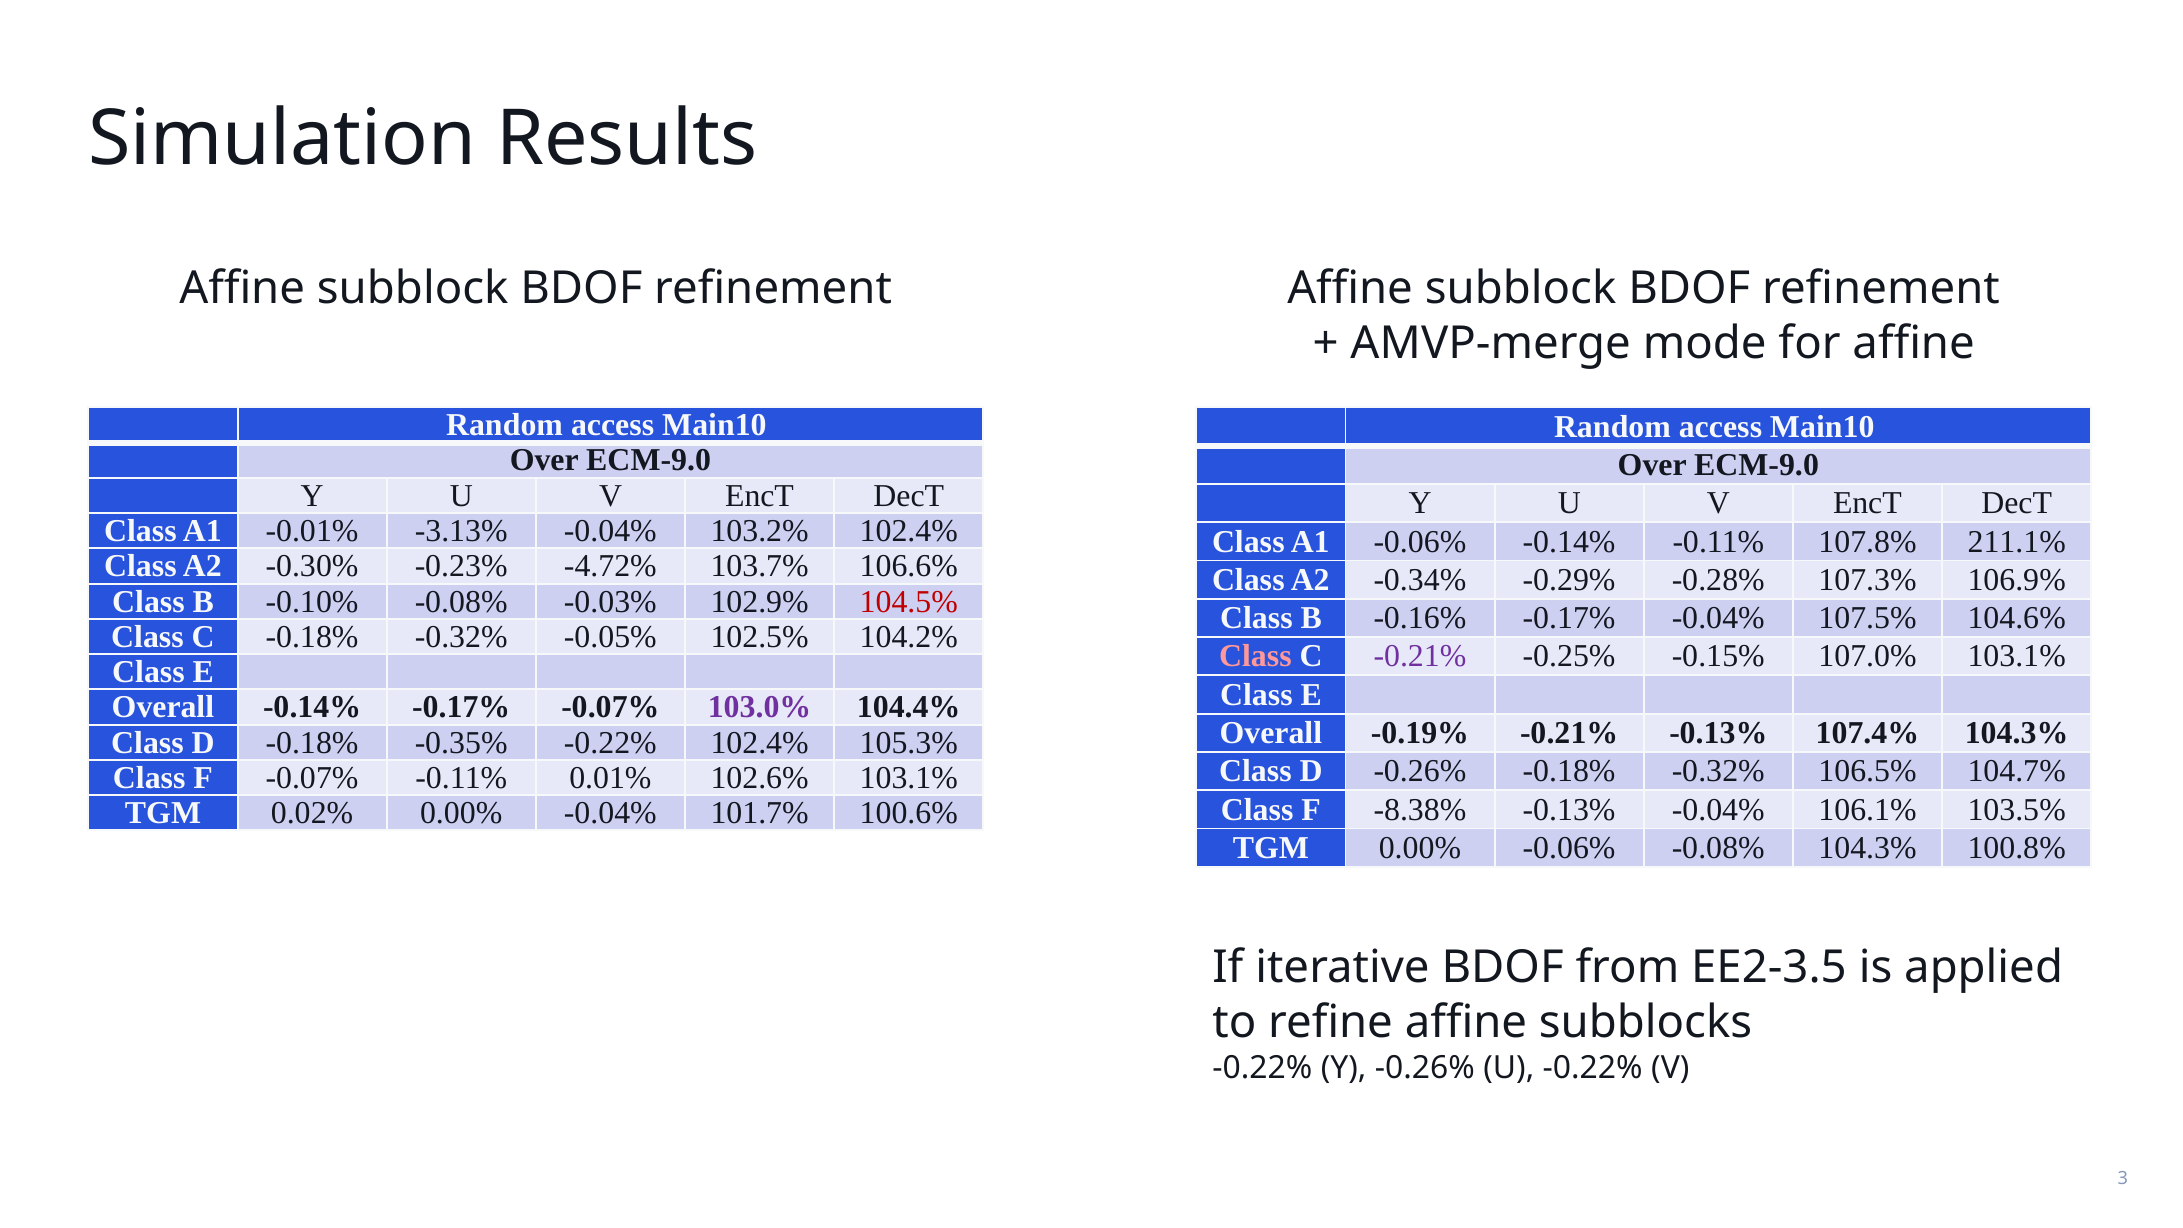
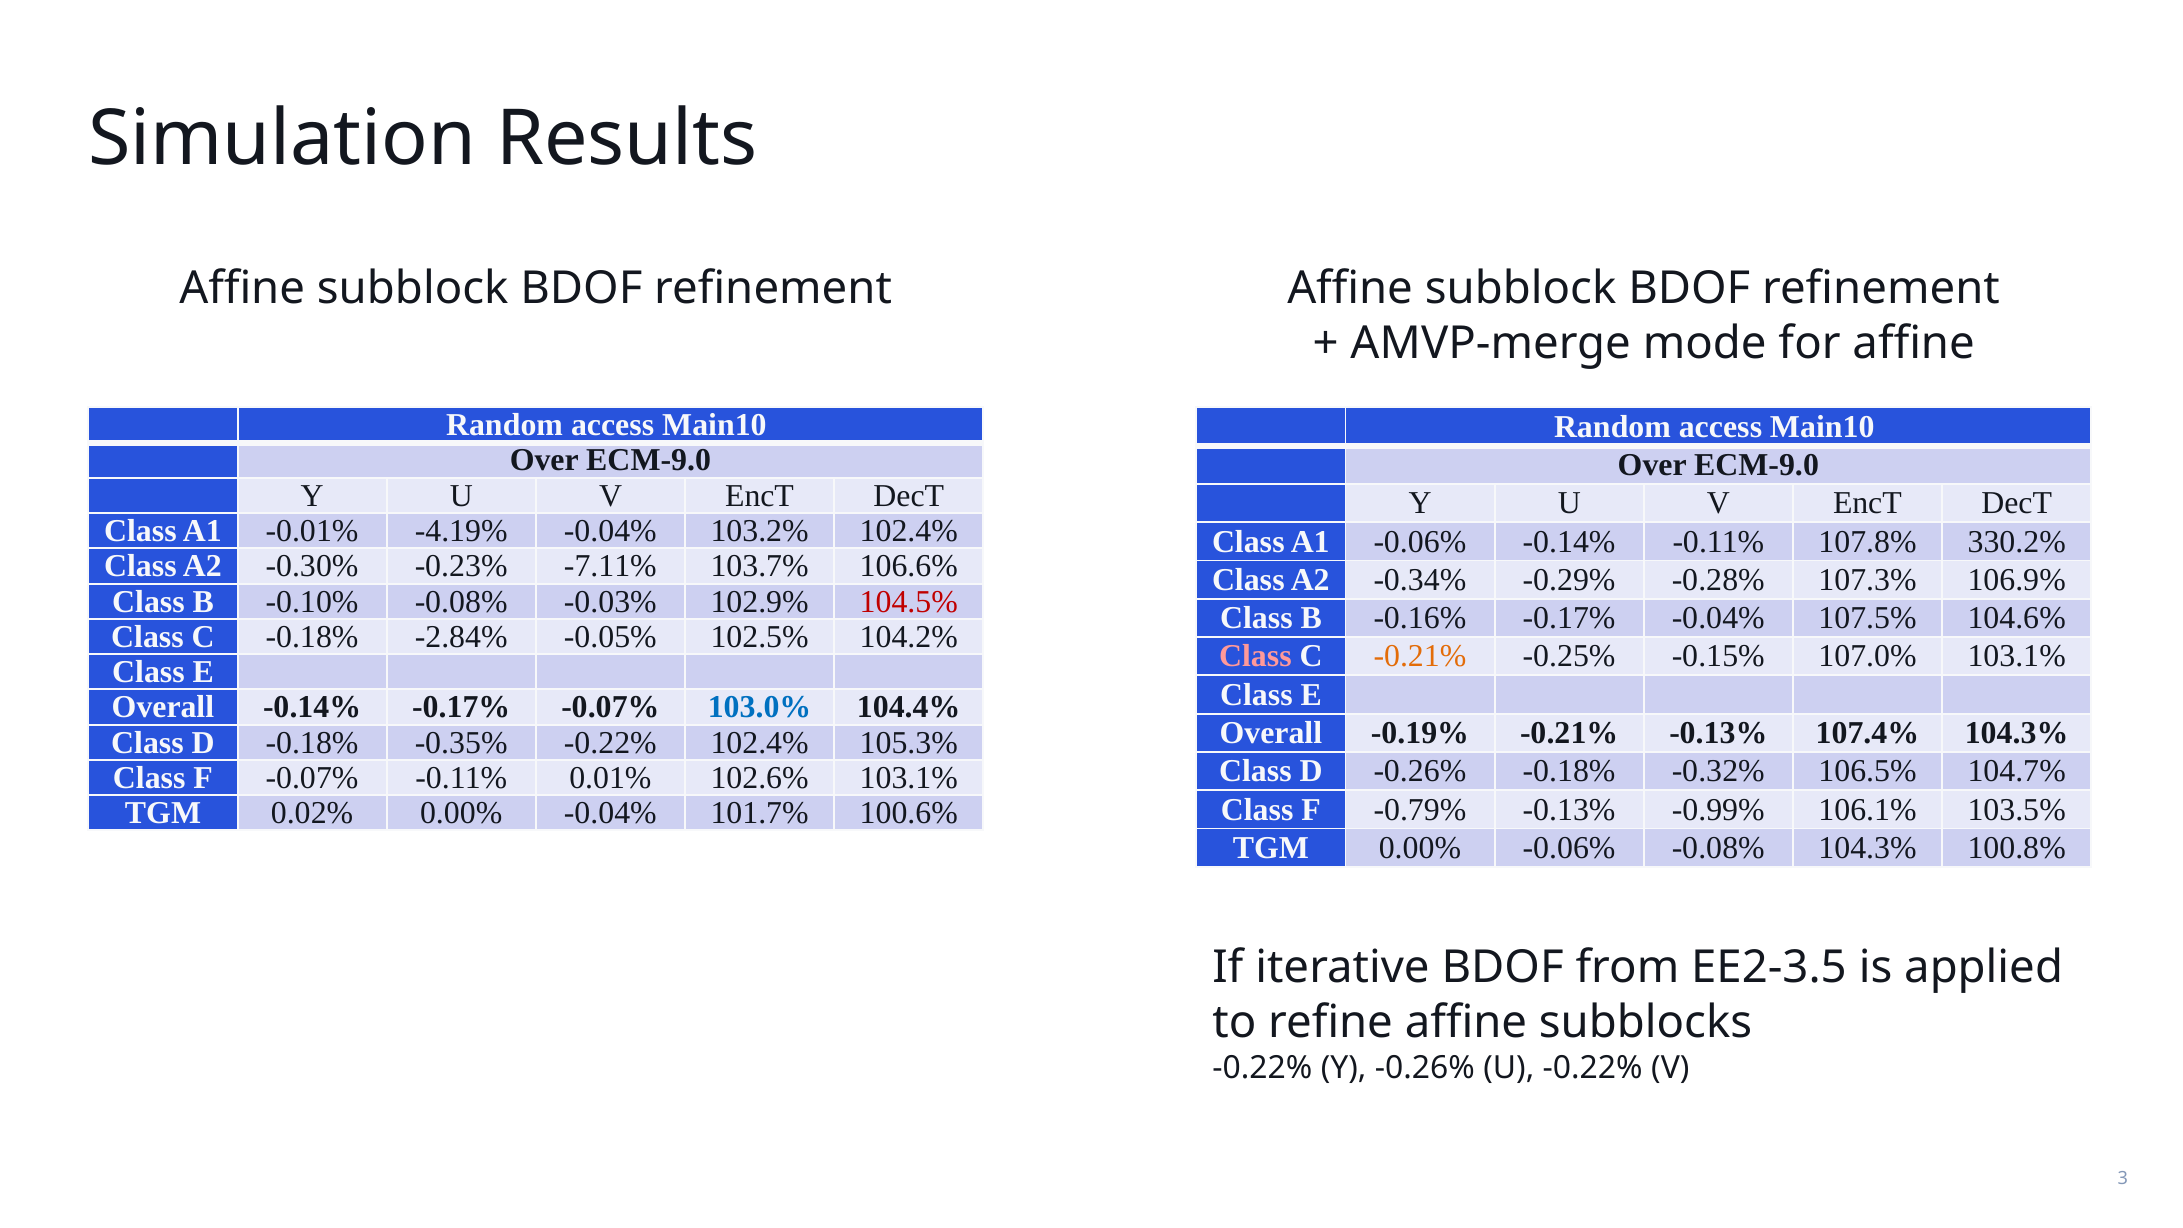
-3.13%: -3.13% -> -4.19%
211.1%: 211.1% -> 330.2%
-4.72%: -4.72% -> -7.11%
C -0.18% -0.32%: -0.32% -> -2.84%
-0.21% at (1420, 656) colour: purple -> orange
103.0% colour: purple -> blue
-8.38%: -8.38% -> -0.79%
-0.13% -0.04%: -0.04% -> -0.99%
